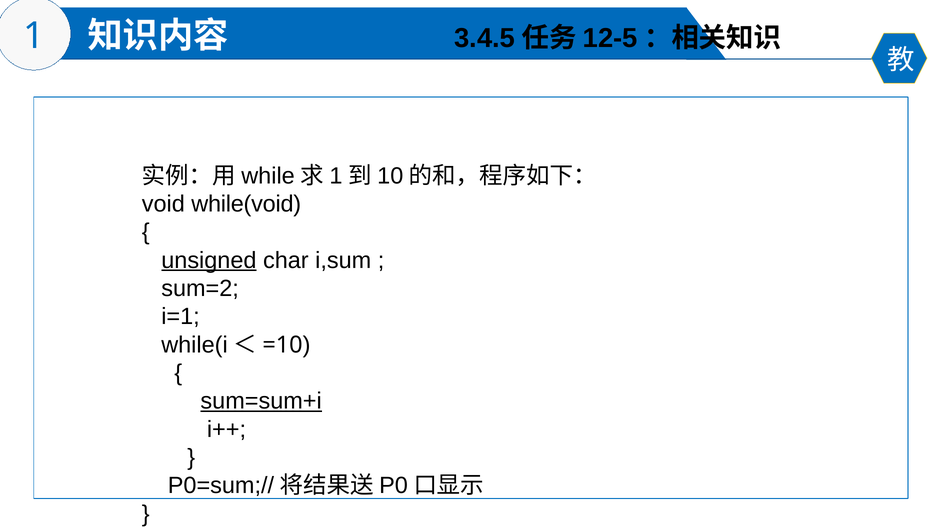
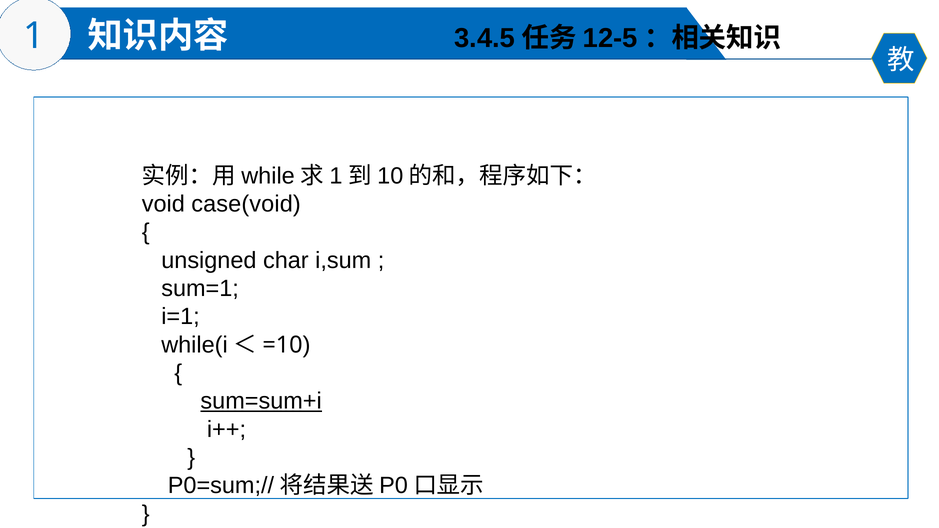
while(void: while(void -> case(void
unsigned underline: present -> none
sum=2: sum=2 -> sum=1
